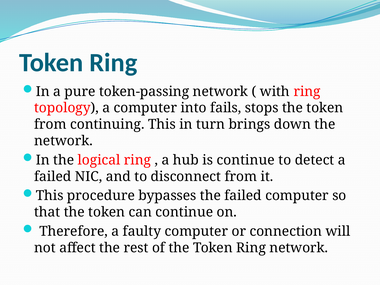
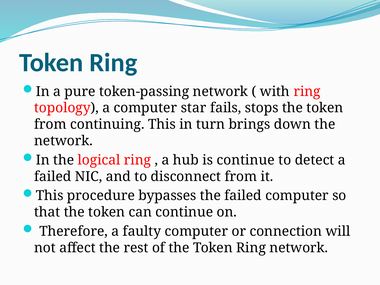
into: into -> star
